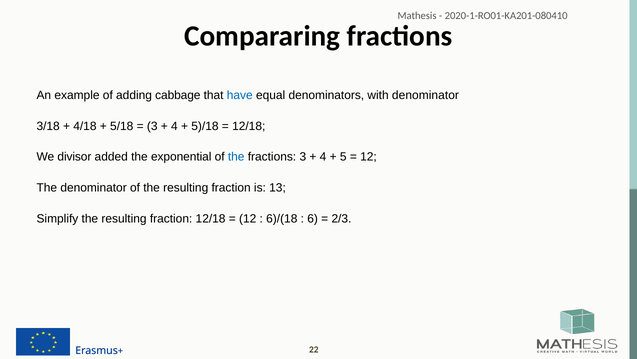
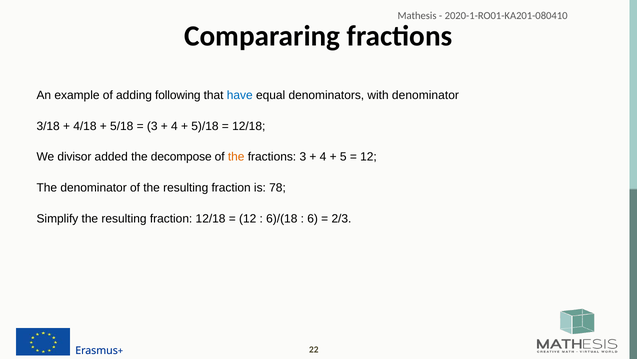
cabbage: cabbage -> following
exponential: exponential -> decompose
the at (236, 157) colour: blue -> orange
13: 13 -> 78
